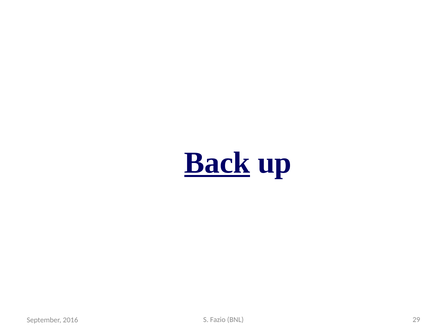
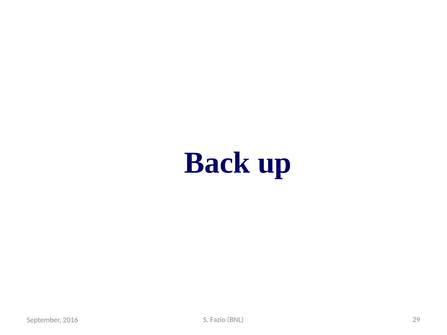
Back underline: present -> none
